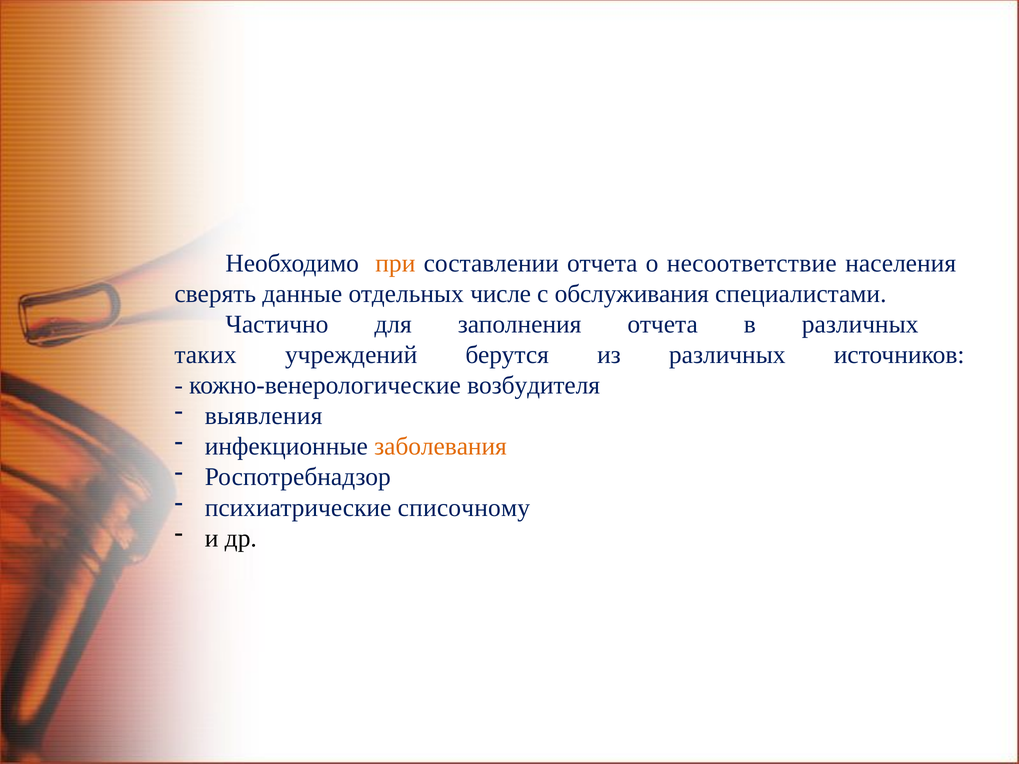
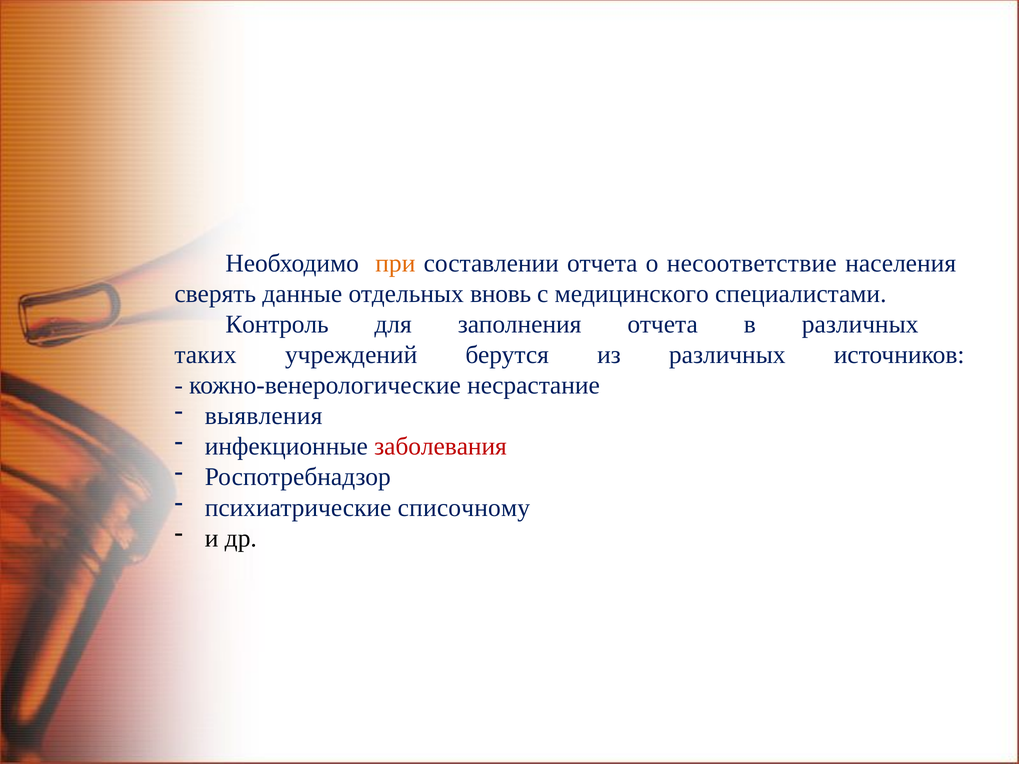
числе: числе -> вновь
обслуживания: обслуживания -> медицинского
Частично: Частично -> Контроль
возбудителя: возбудителя -> несрастание
заболевания colour: orange -> red
